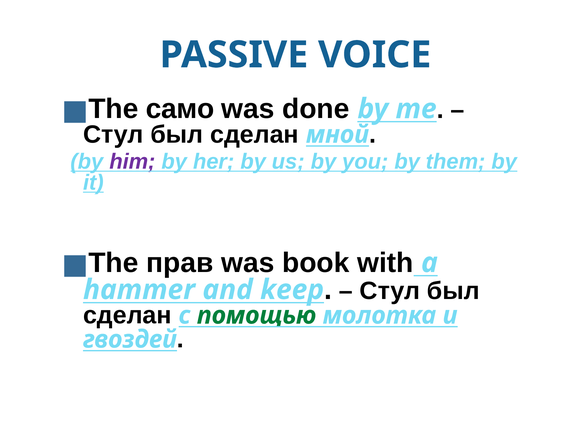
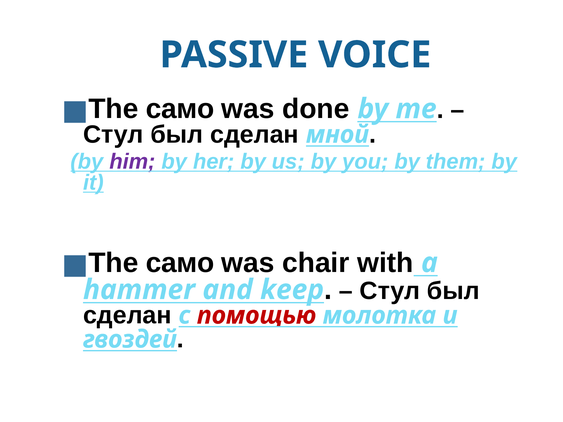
прав at (180, 263): прав -> само
book: book -> chair
помощью colour: green -> red
